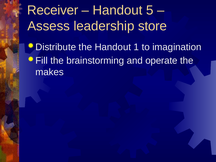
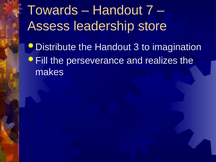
Receiver: Receiver -> Towards
5: 5 -> 7
1: 1 -> 3
brainstorming: brainstorming -> perseverance
operate: operate -> realizes
